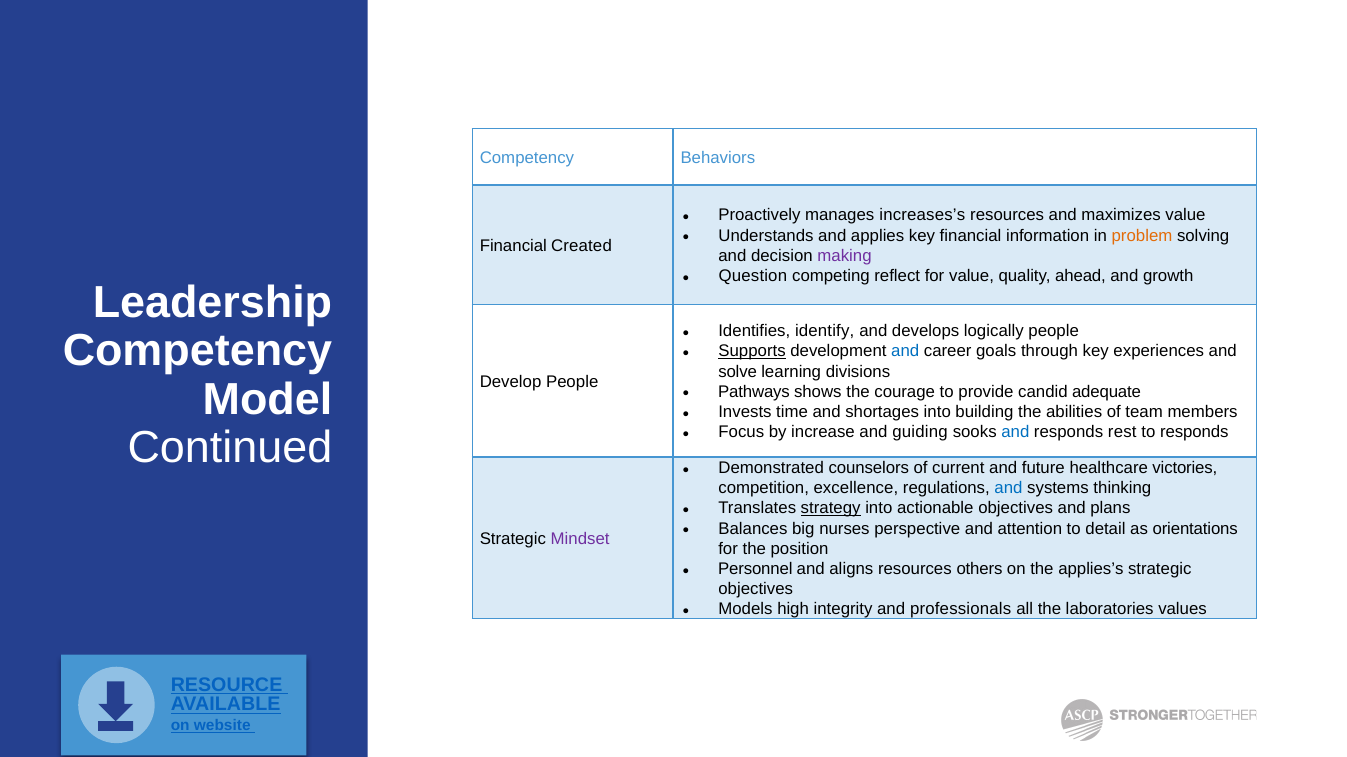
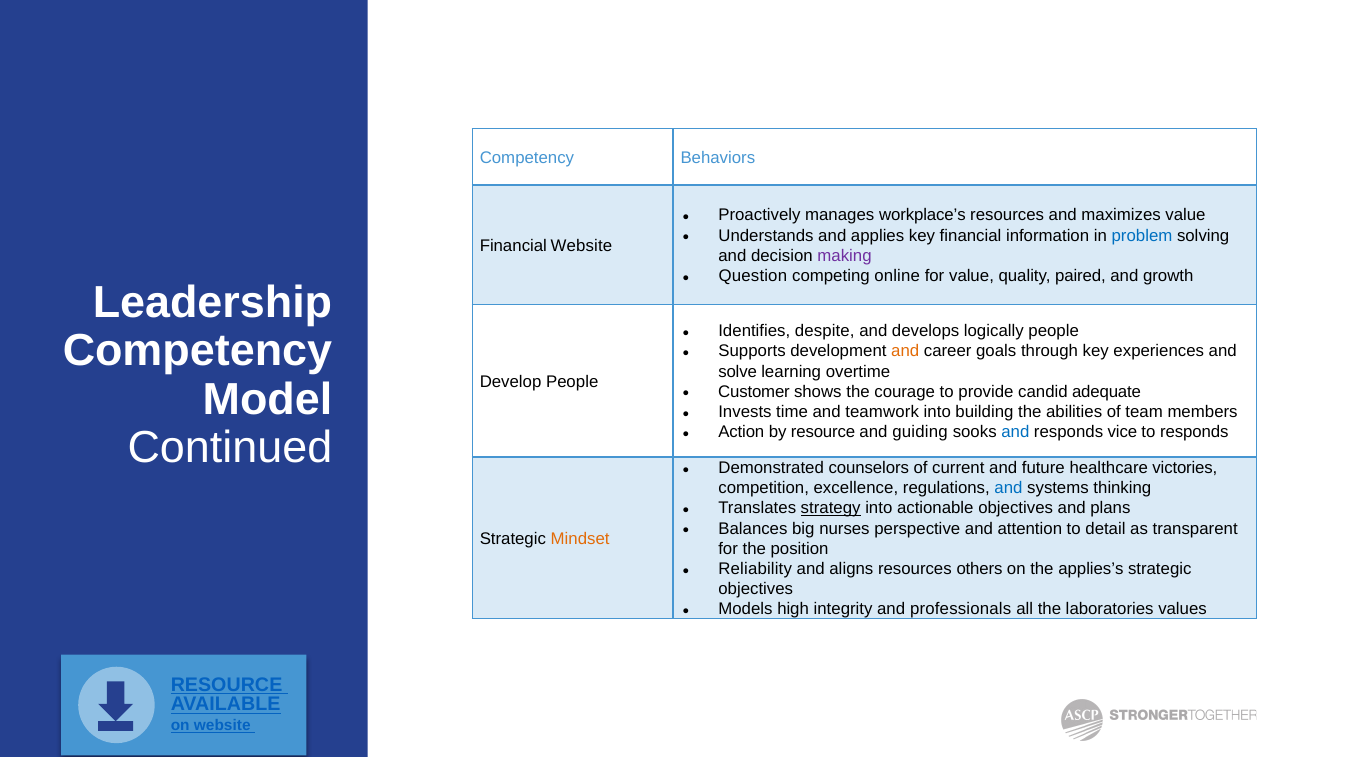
increases’s: increases’s -> workplace’s
problem colour: orange -> blue
Financial Created: Created -> Website
reflect: reflect -> online
ahead: ahead -> paired
identify: identify -> despite
Supports underline: present -> none
and at (905, 352) colour: blue -> orange
divisions: divisions -> overtime
Pathways: Pathways -> Customer
shortages: shortages -> teamwork
Focus: Focus -> Action
by increase: increase -> resource
rest: rest -> vice
orientations: orientations -> transparent
Mindset colour: purple -> orange
Personnel: Personnel -> Reliability
